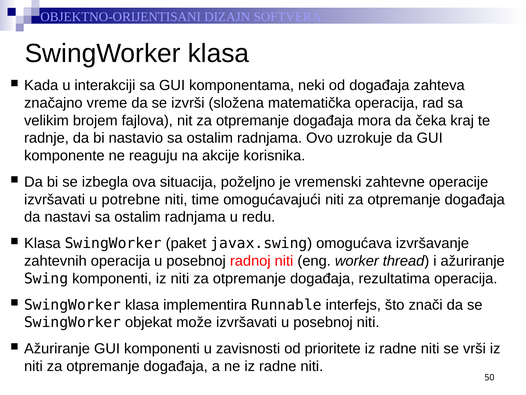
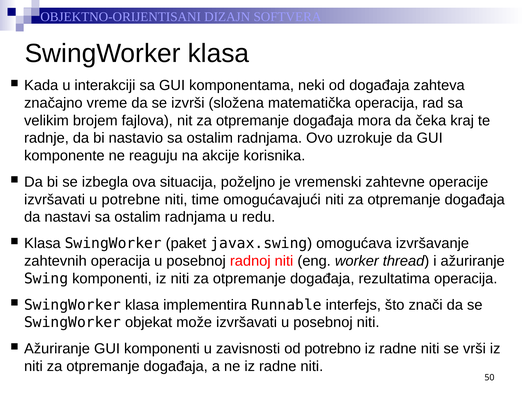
prioritete: prioritete -> potrebno
